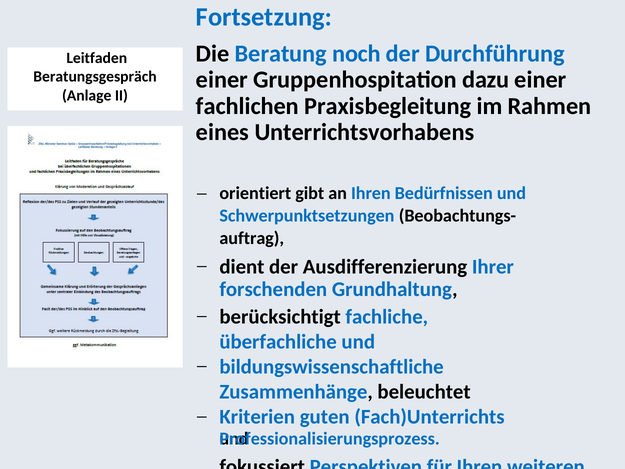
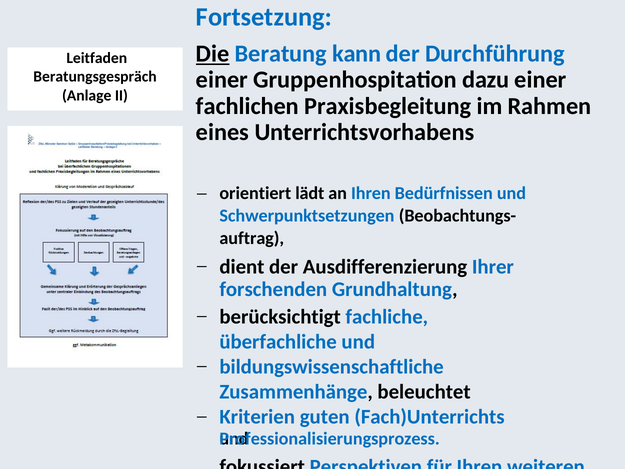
Die underline: none -> present
noch: noch -> kann
gibt: gibt -> lädt
